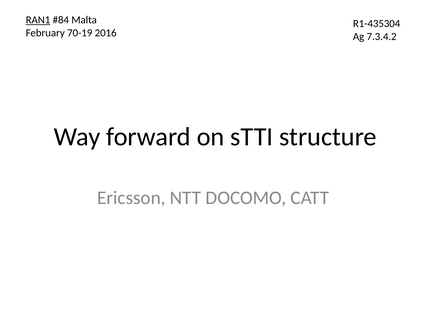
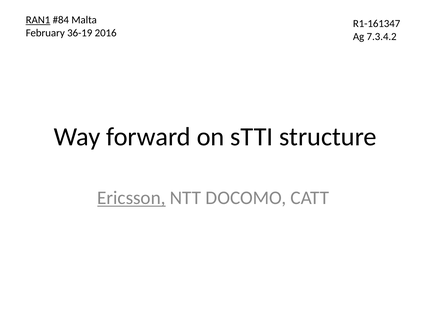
R1-435304: R1-435304 -> R1-161347
70-19: 70-19 -> 36-19
Ericsson underline: none -> present
